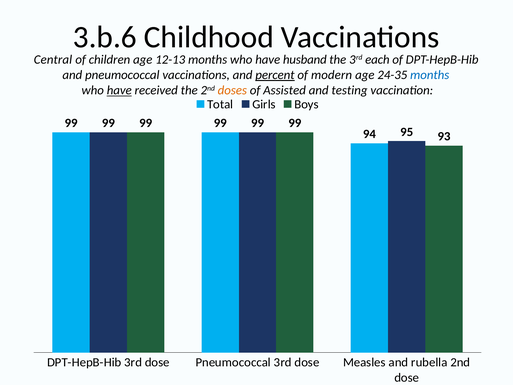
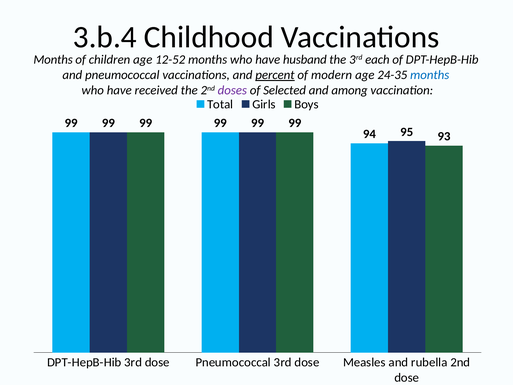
3.b.6: 3.b.6 -> 3.b.4
Central at (53, 60): Central -> Months
12-13: 12-13 -> 12-52
have at (119, 90) underline: present -> none
doses colour: orange -> purple
Assisted: Assisted -> Selected
testing: testing -> among
